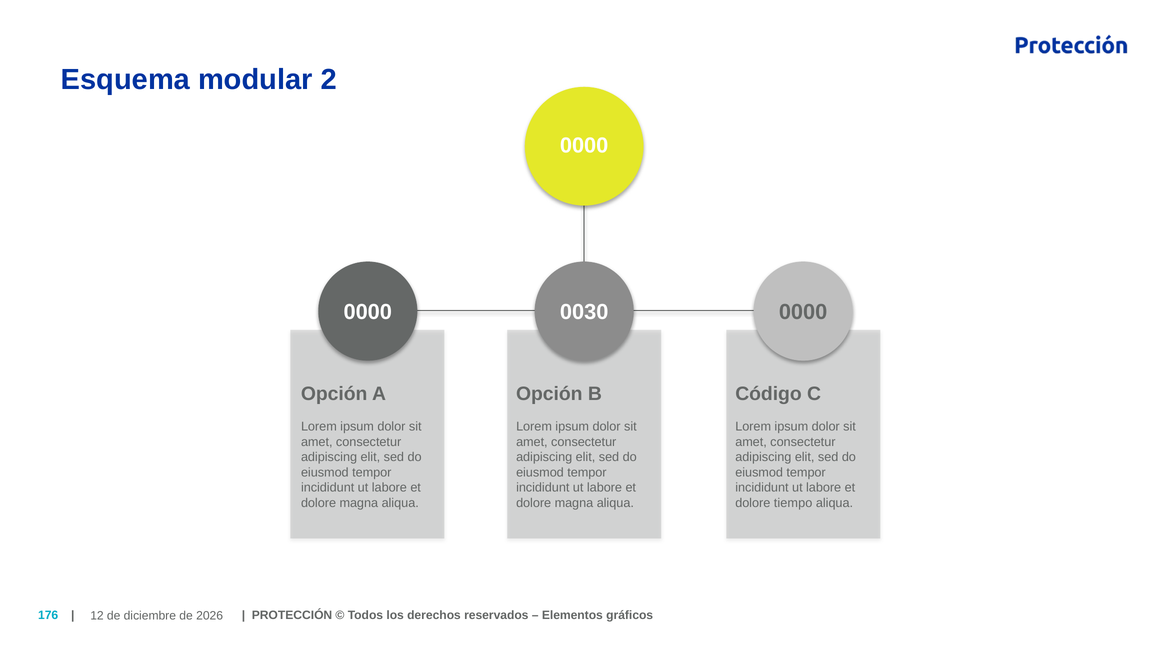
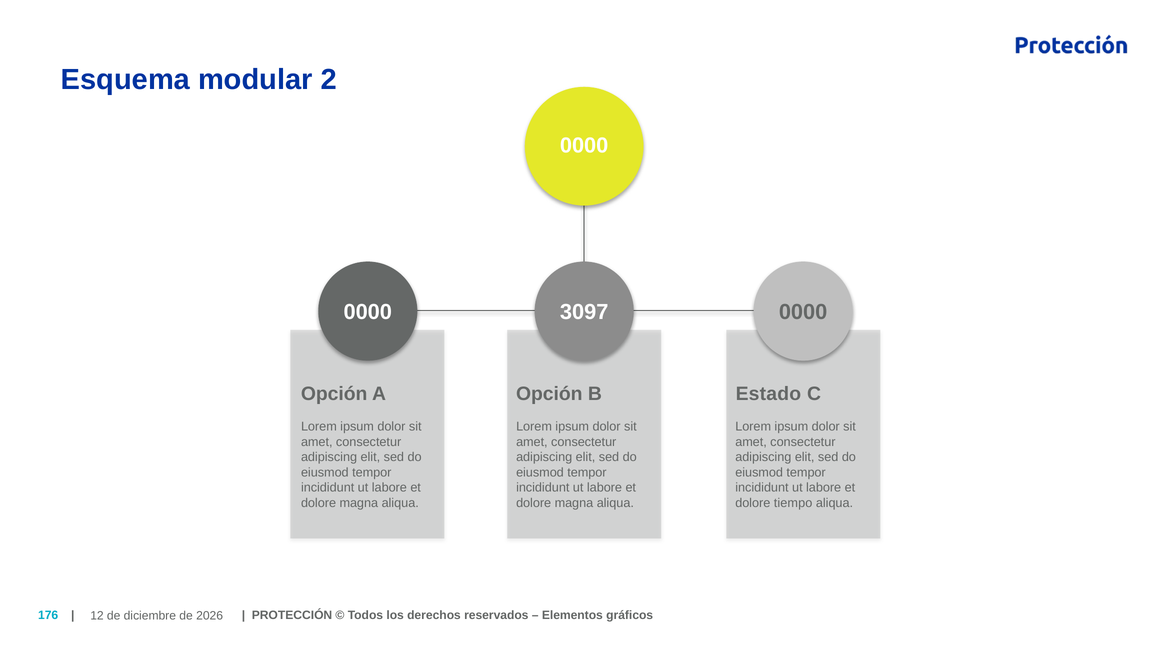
0030: 0030 -> 3097
Código: Código -> Estado
